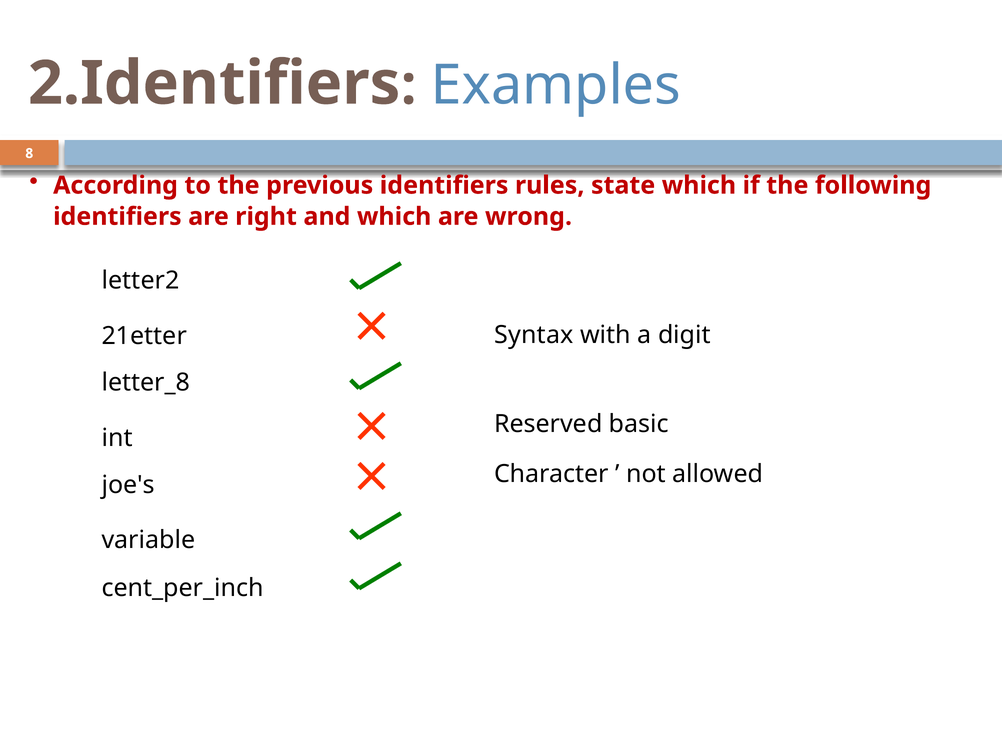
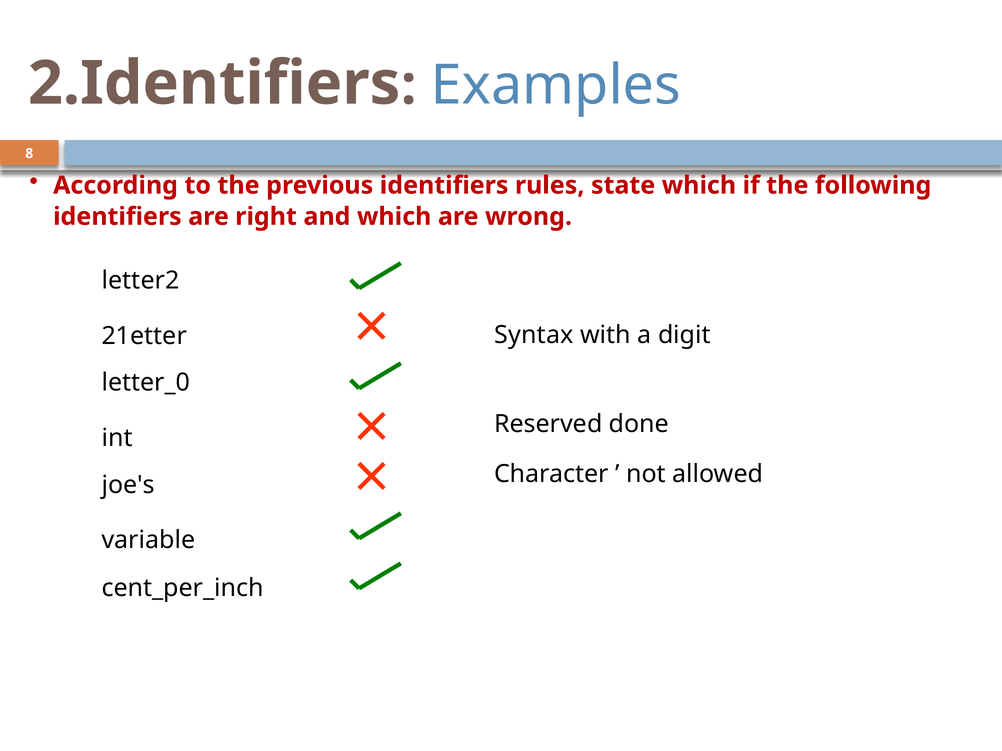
letter_8: letter_8 -> letter_0
basic: basic -> done
